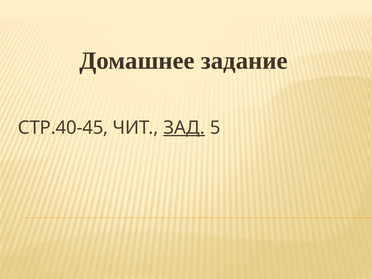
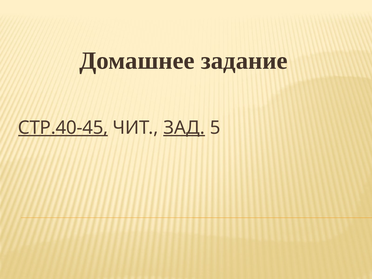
СТР.40-45 underline: none -> present
